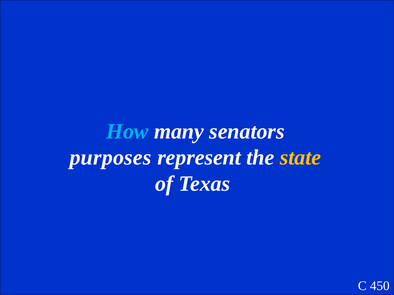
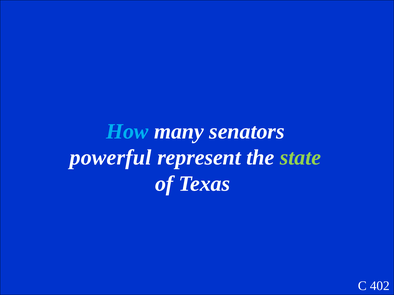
purposes: purposes -> powerful
state colour: yellow -> light green
450: 450 -> 402
